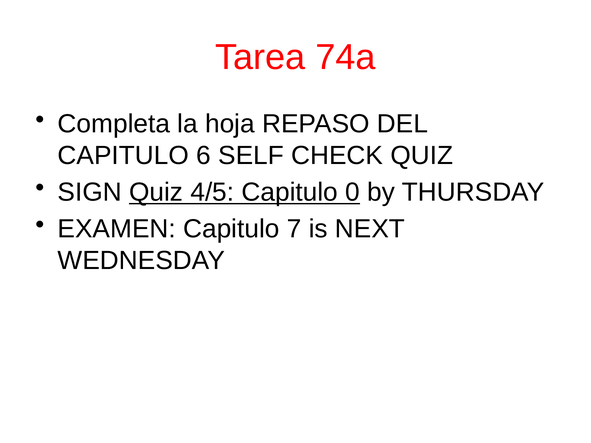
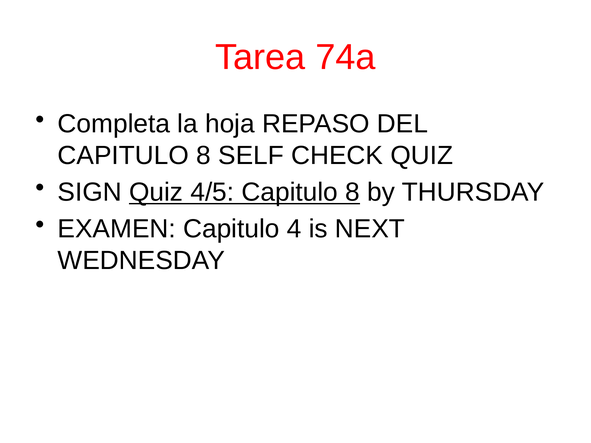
6 at (204, 156): 6 -> 8
4/5 Capitulo 0: 0 -> 8
7: 7 -> 4
